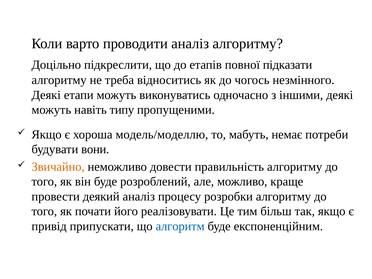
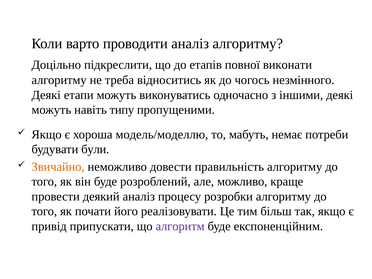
підказати: підказати -> виконати
вони: вони -> були
алгоритм colour: blue -> purple
